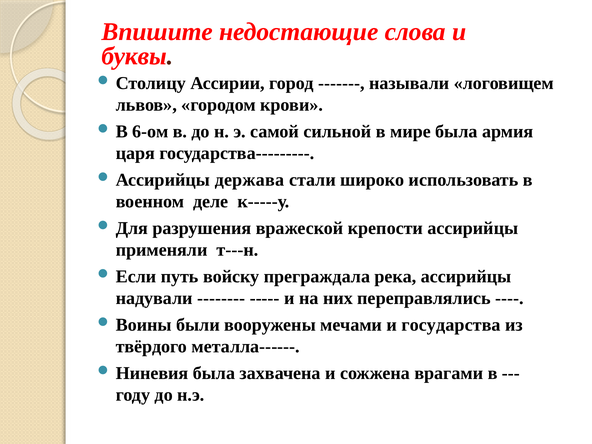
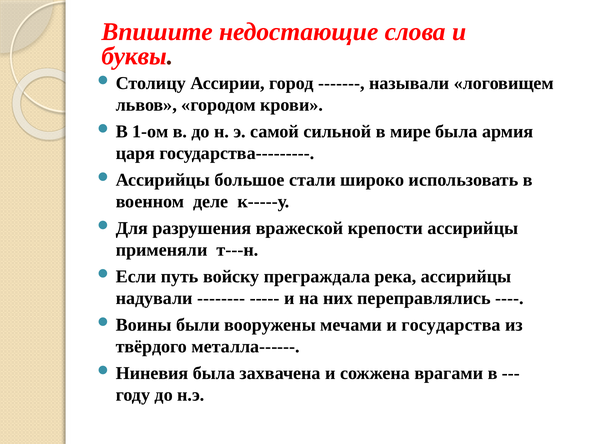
6-ом: 6-ом -> 1-ом
держава: держава -> большое
